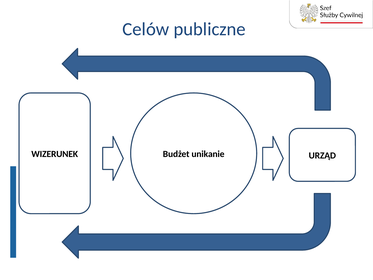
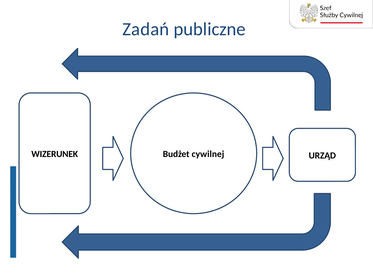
Celów: Celów -> Zadań
unikanie: unikanie -> cywilnej
